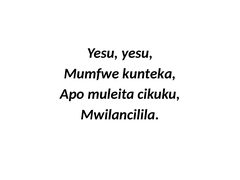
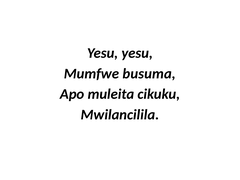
kunteka: kunteka -> busuma
